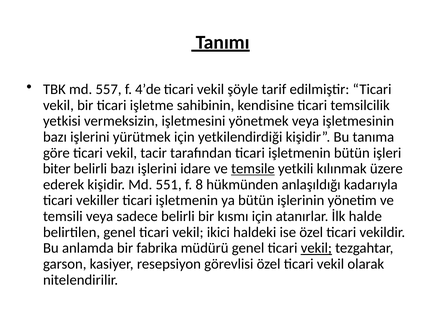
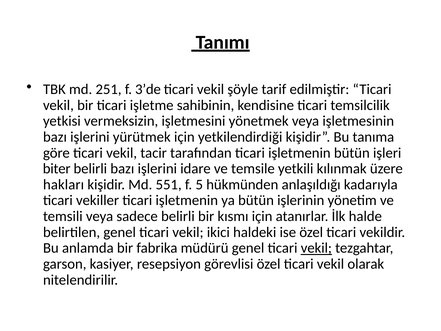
557: 557 -> 251
4’de: 4’de -> 3’de
temsile underline: present -> none
ederek: ederek -> hakları
8: 8 -> 5
